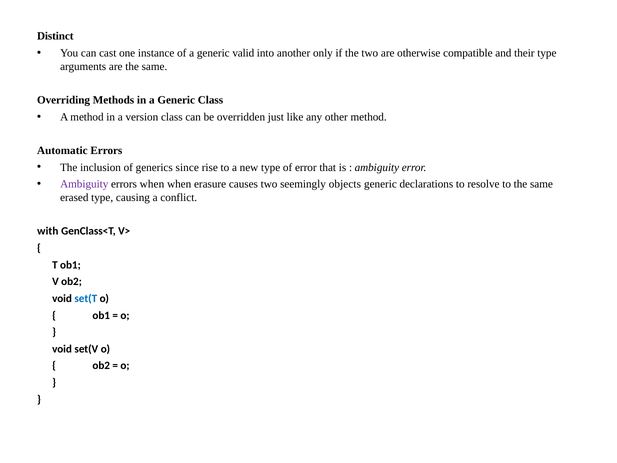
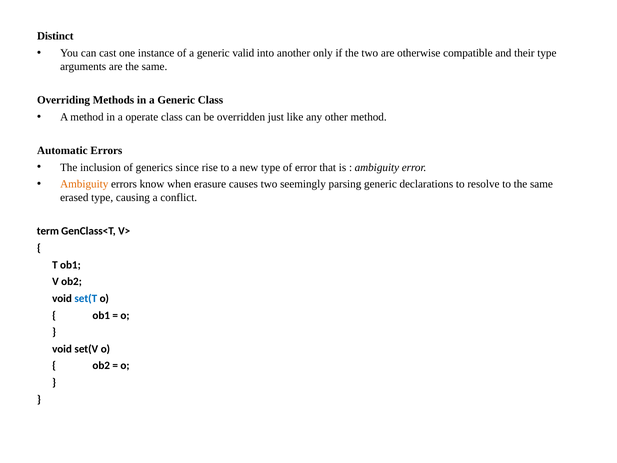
version: version -> operate
Ambiguity at (84, 184) colour: purple -> orange
errors when: when -> know
objects: objects -> parsing
with: with -> term
